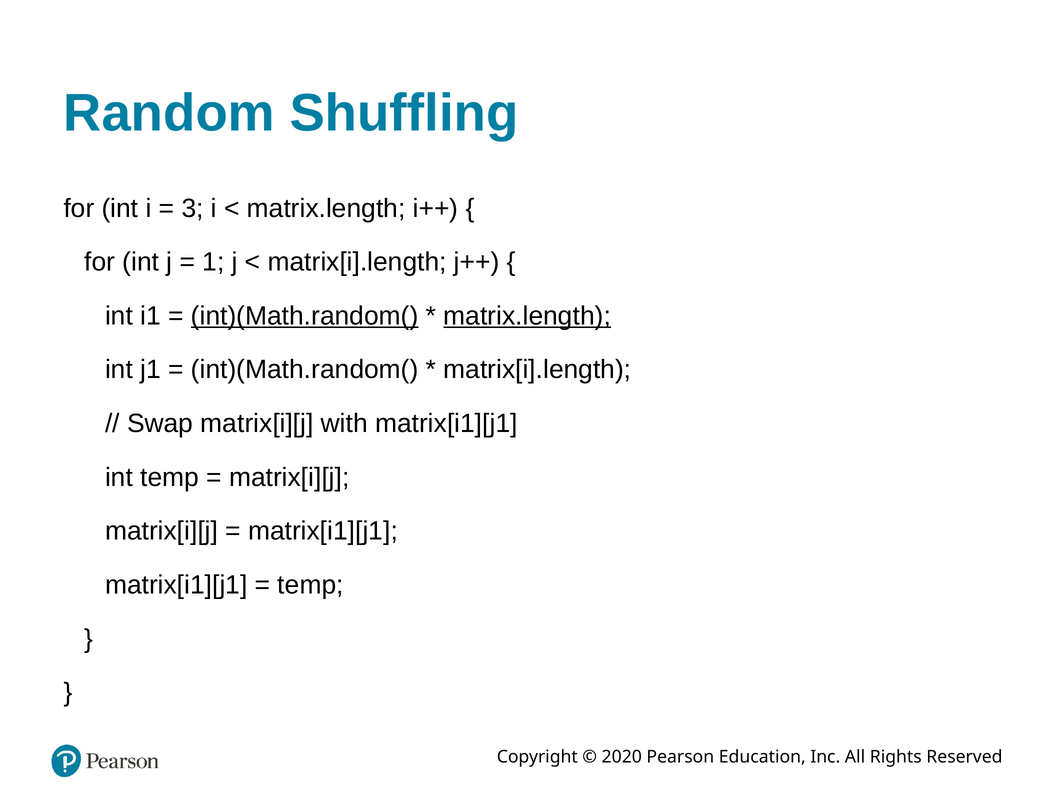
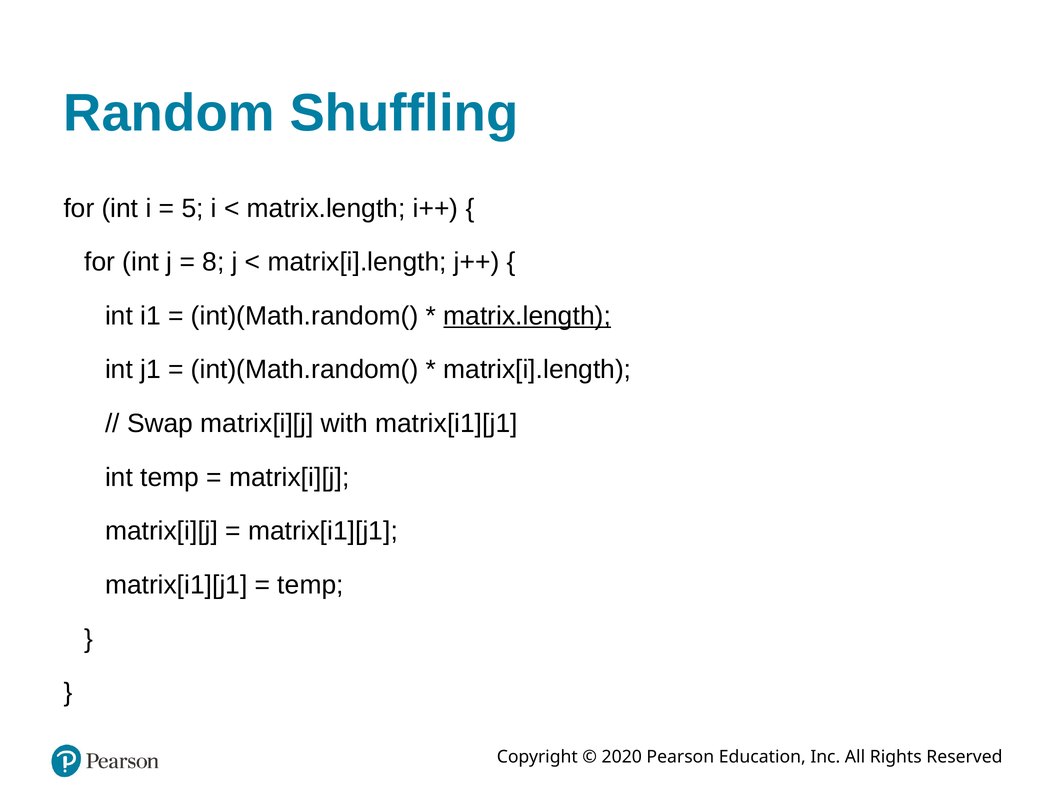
3: 3 -> 5
1: 1 -> 8
int)(Math.random( at (305, 316) underline: present -> none
